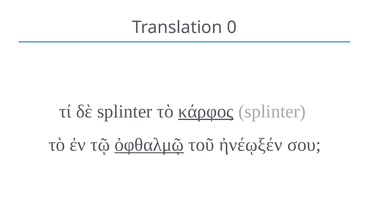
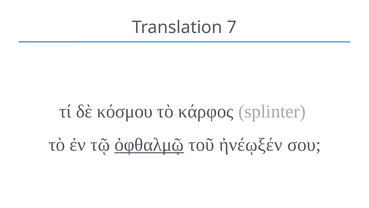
0: 0 -> 7
δὲ splinter: splinter -> κόσμου
κάρφος underline: present -> none
